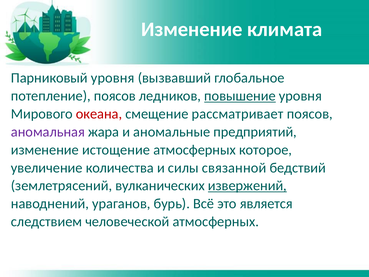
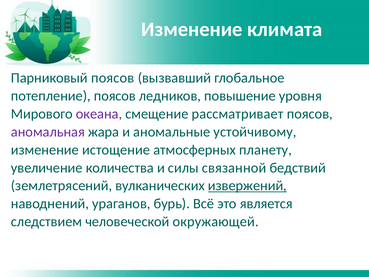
Парниковый уровня: уровня -> поясов
повышение underline: present -> none
океана colour: red -> purple
предприятий: предприятий -> устойчивому
которое: которое -> планету
человеческой атмосферных: атмосферных -> окружающей
